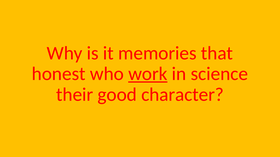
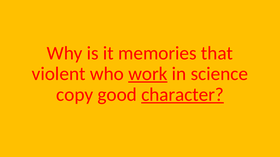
honest: honest -> violent
their: their -> copy
character underline: none -> present
